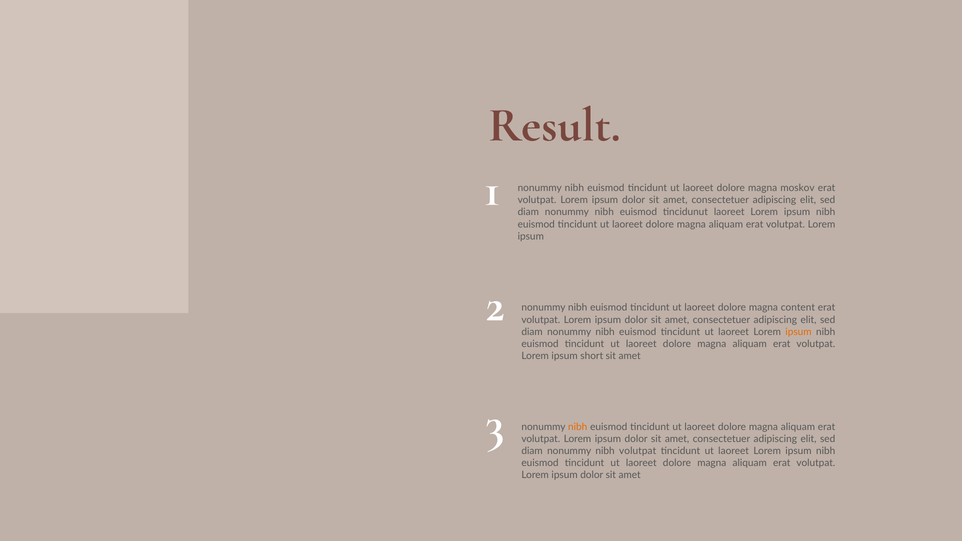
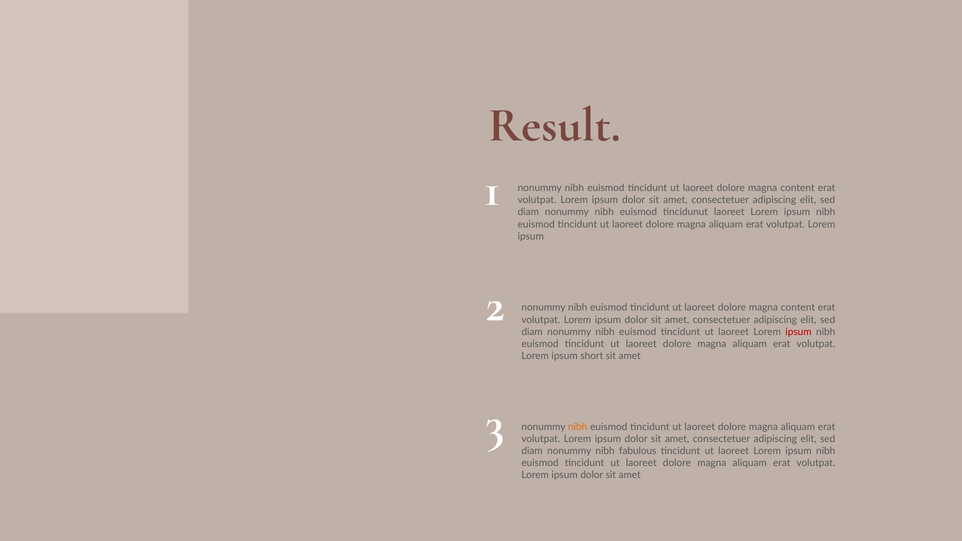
moskov at (798, 188): moskov -> content
ipsum at (798, 332) colour: orange -> red
nibh volutpat: volutpat -> fabulous
